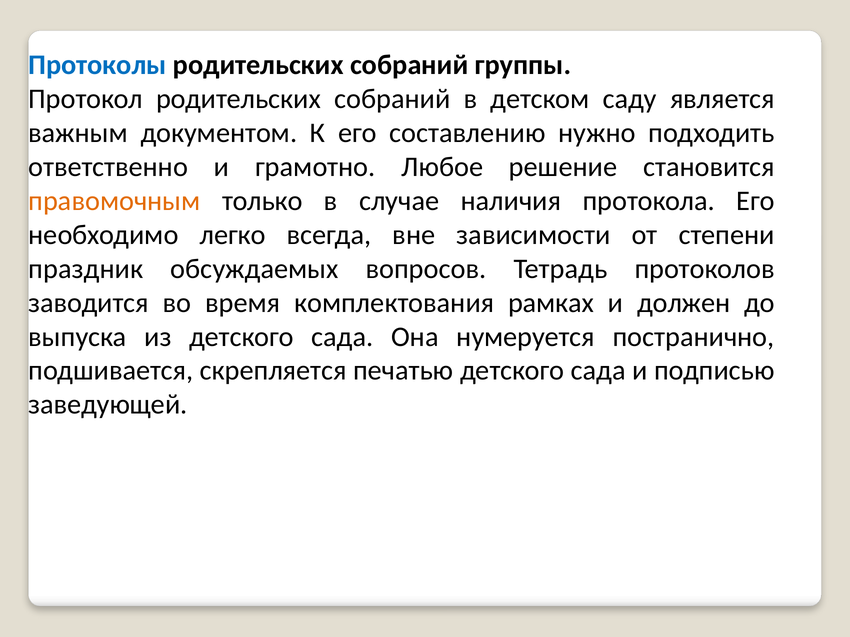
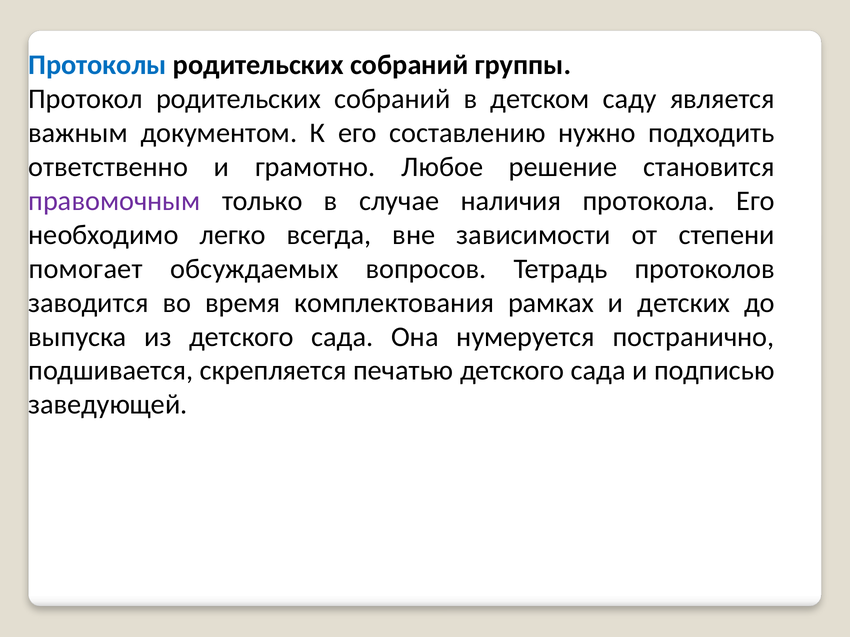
правомочным colour: orange -> purple
праздник: праздник -> помогает
должен: должен -> детских
